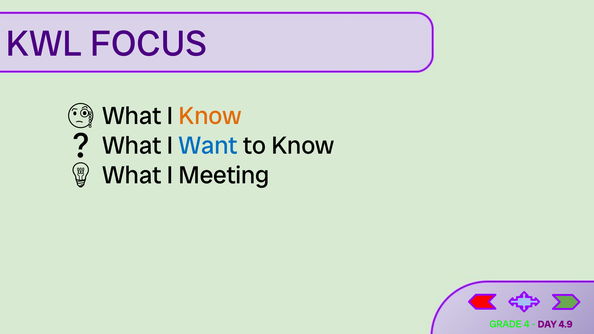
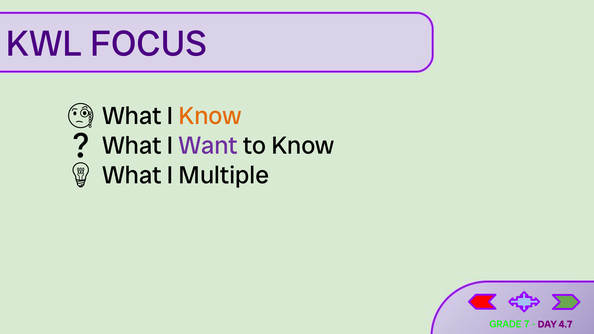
Want colour: blue -> purple
Meeting: Meeting -> Multiple
4: 4 -> 7
4.9: 4.9 -> 4.7
